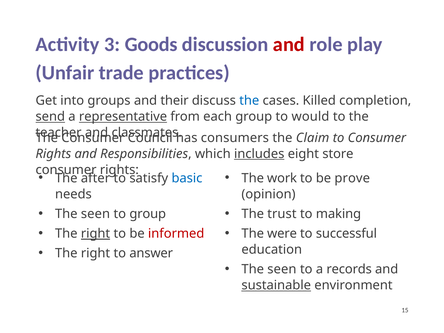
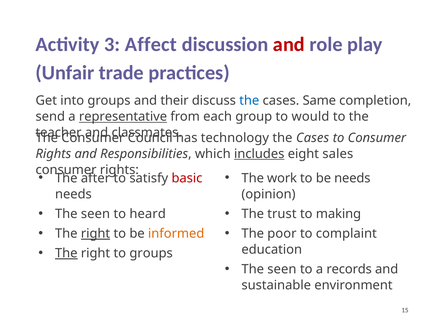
Goods: Goods -> Affect
Killed: Killed -> Same
send underline: present -> none
consumers: consumers -> technology
Claim at (313, 138): Claim -> Cases
store: store -> sales
basic colour: blue -> red
be prove: prove -> needs
to group: group -> heard
informed colour: red -> orange
were: were -> poor
successful: successful -> complaint
The at (66, 253) underline: none -> present
to answer: answer -> groups
sustainable underline: present -> none
